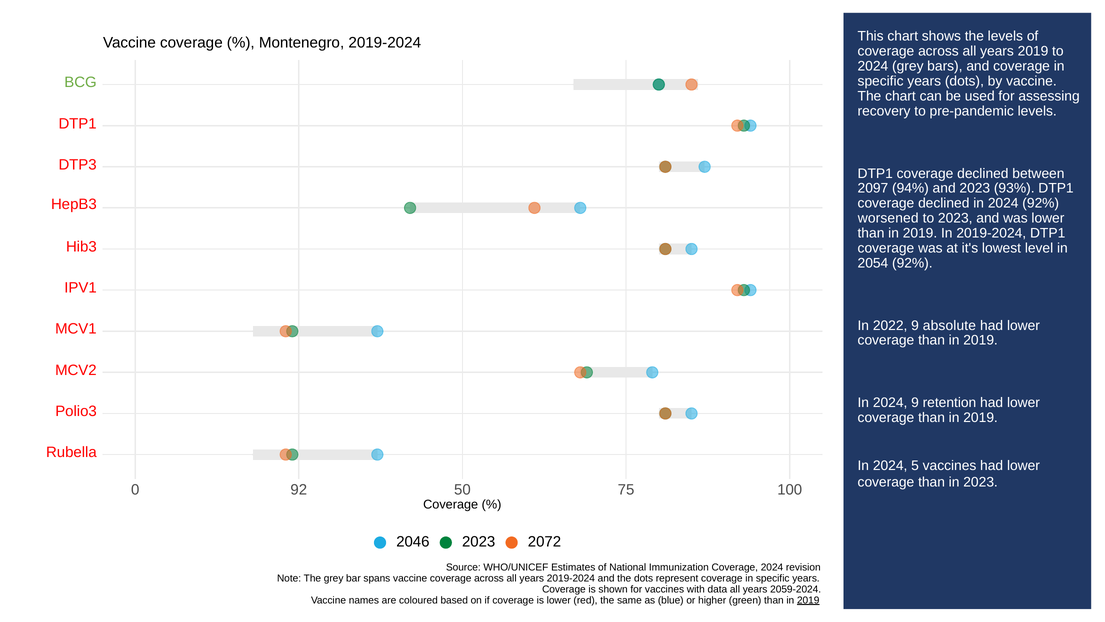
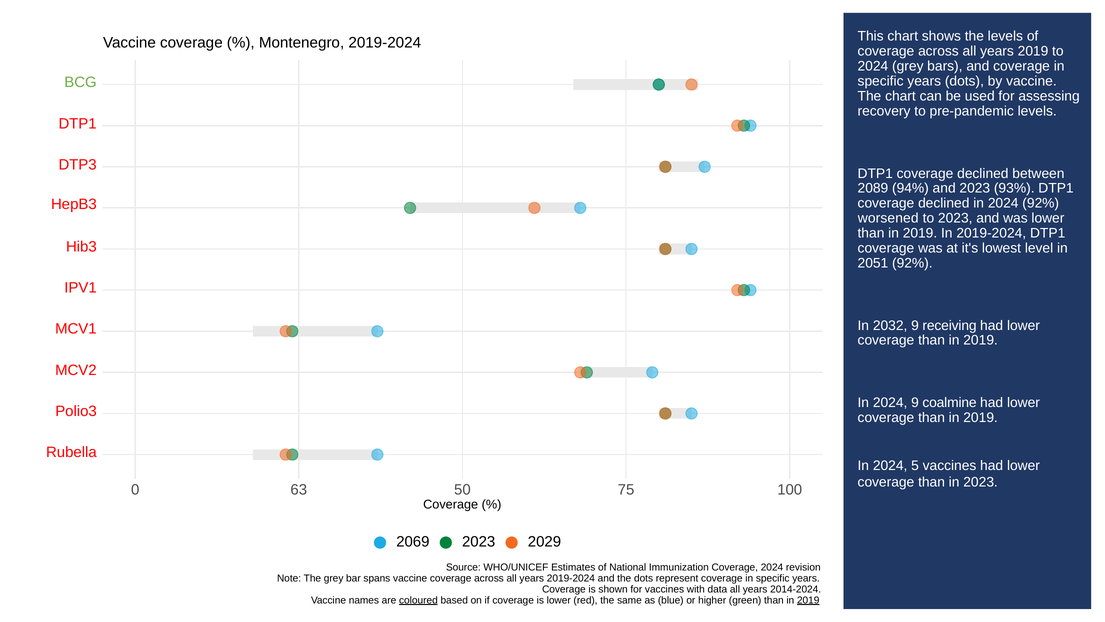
2097: 2097 -> 2089
2054: 2054 -> 2051
2022: 2022 -> 2032
absolute: absolute -> receiving
retention: retention -> coalmine
92: 92 -> 63
2046: 2046 -> 2069
2072: 2072 -> 2029
2059-2024: 2059-2024 -> 2014-2024
coloured underline: none -> present
